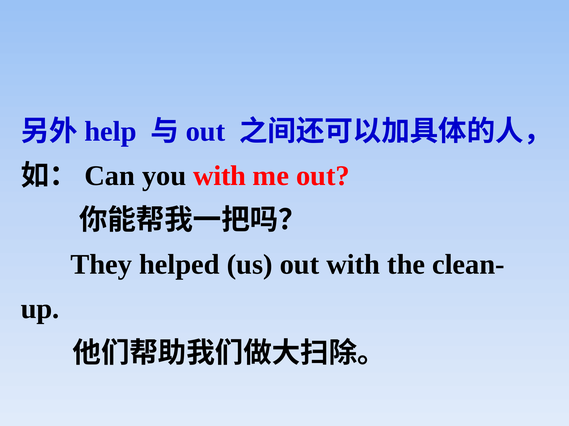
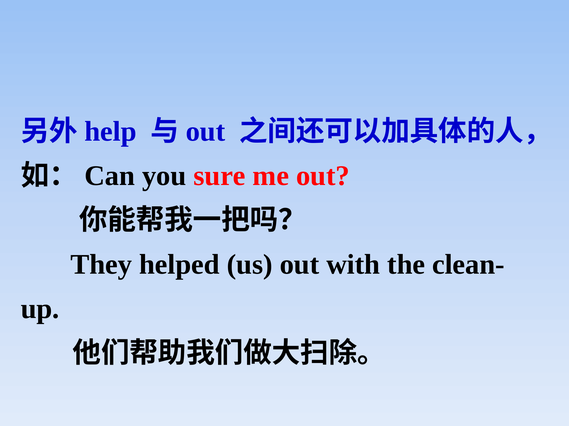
you with: with -> sure
